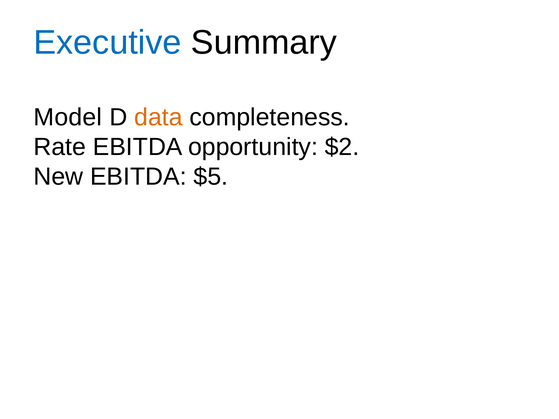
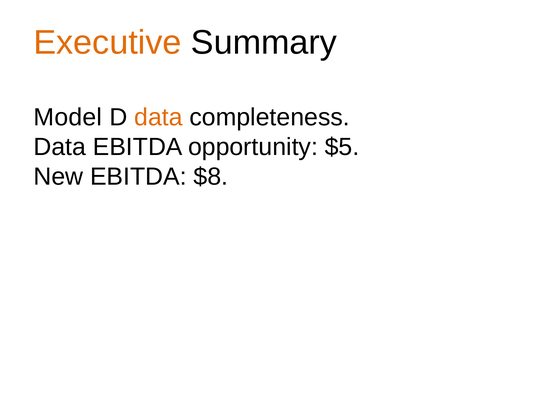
Executive colour: blue -> orange
Rate at (60, 147): Rate -> Data
$2: $2 -> $5
$5: $5 -> $8
